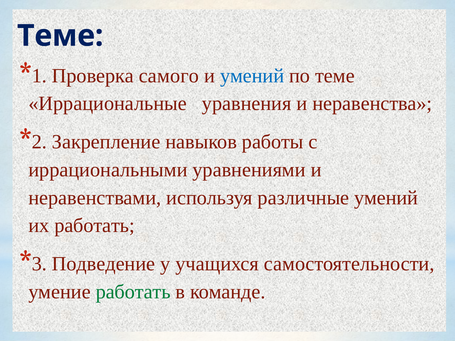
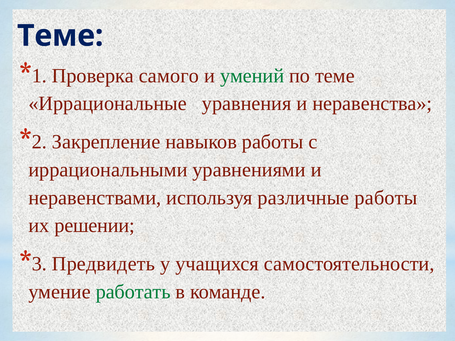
умений at (252, 76) colour: blue -> green
различные умений: умений -> работы
их работать: работать -> решении
Подведение: Подведение -> Предвидеть
